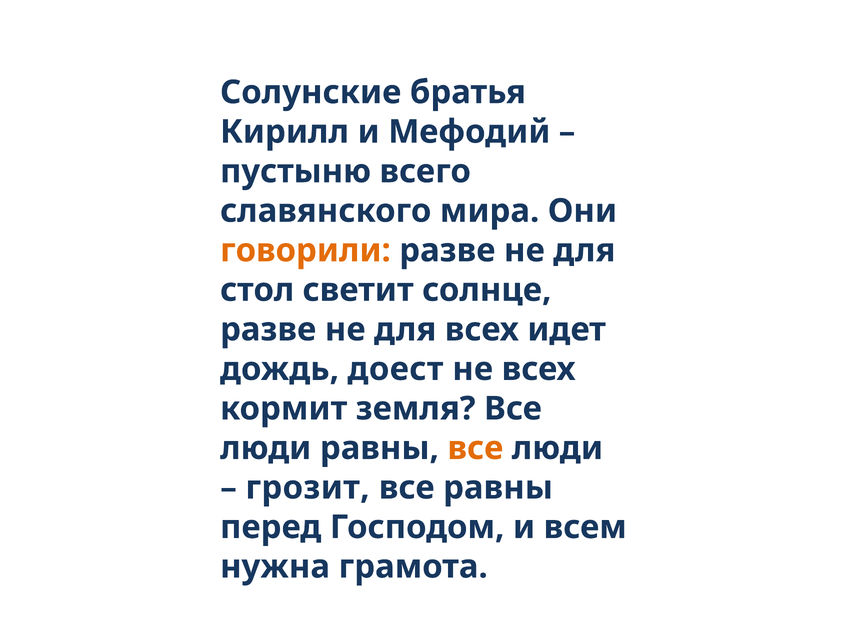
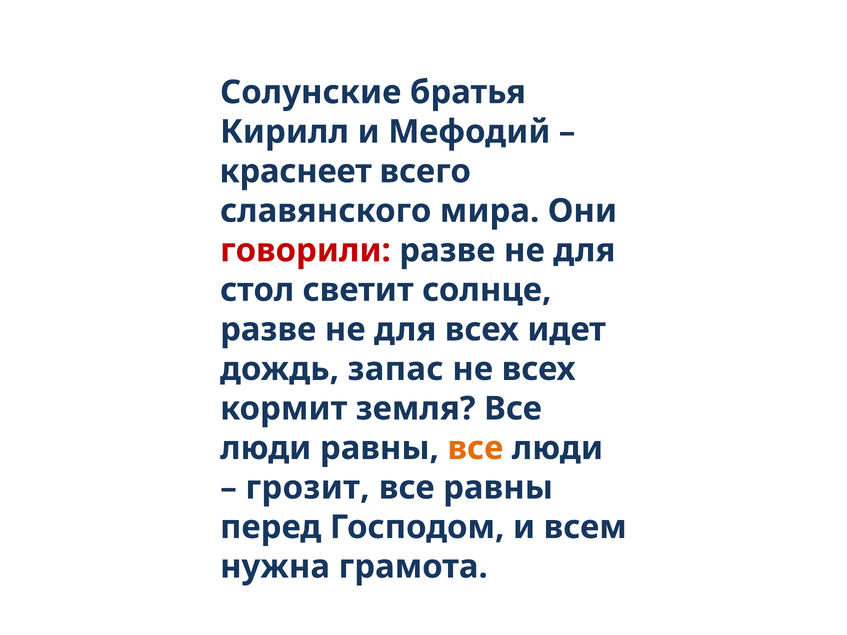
пустыню: пустыню -> краснеет
говорили colour: orange -> red
доест: доест -> запас
